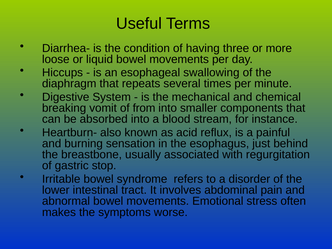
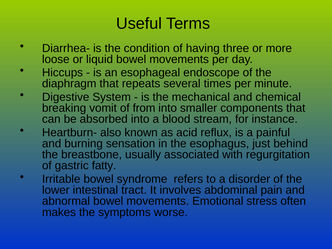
swallowing: swallowing -> endoscope
stop: stop -> fatty
